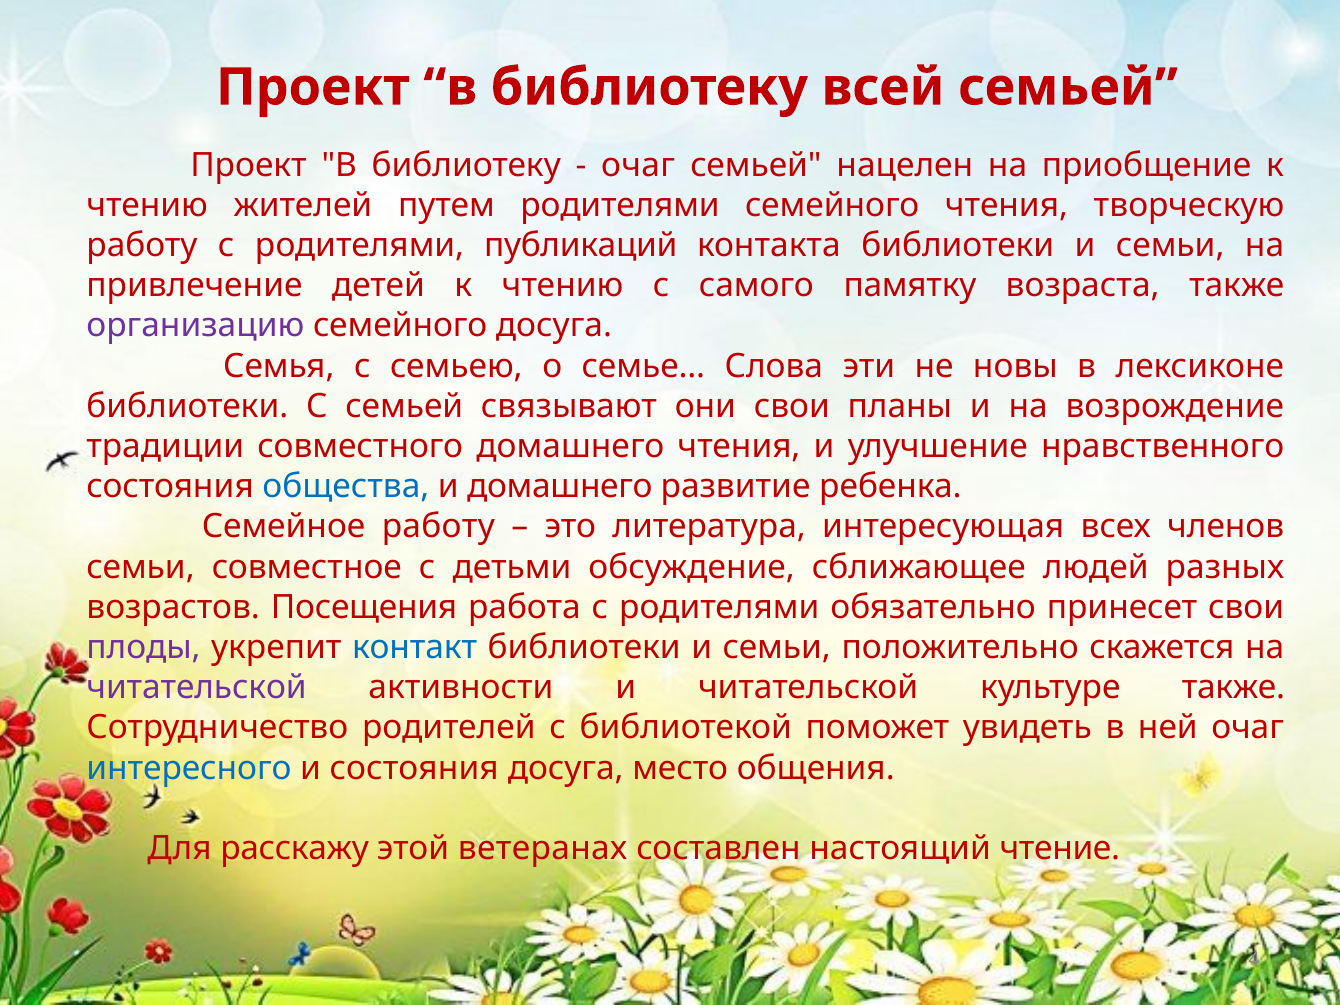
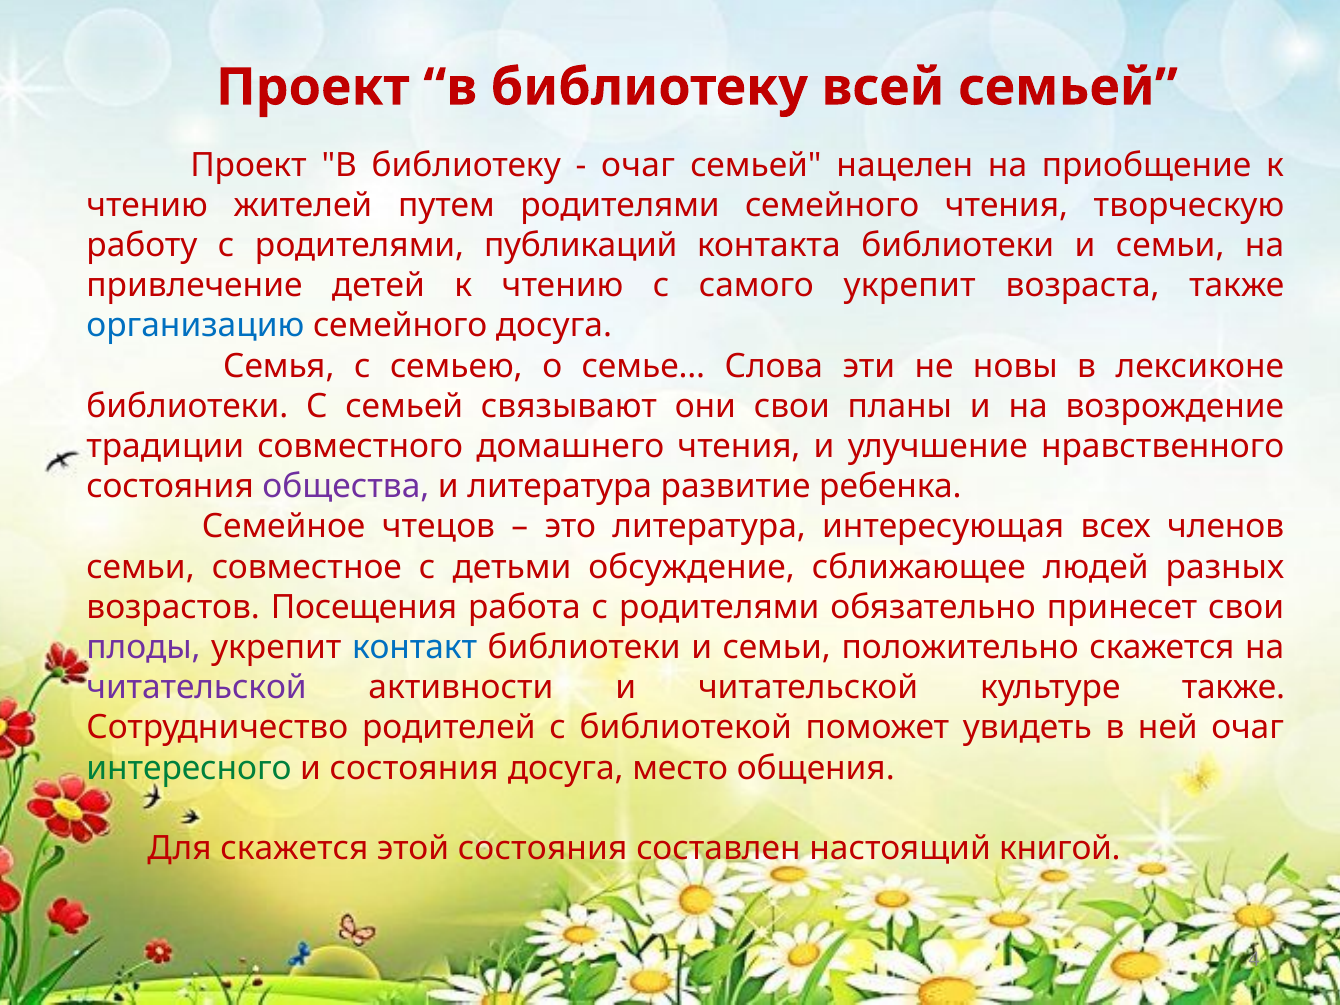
самого памятку: памятку -> укрепит
организацию colour: purple -> blue
общества colour: blue -> purple
и домашнего: домашнего -> литература
Семейное работу: работу -> чтецов
интересного colour: blue -> green
Для расскажу: расскажу -> скажется
этой ветеранах: ветеранах -> состояния
чтение: чтение -> книгой
